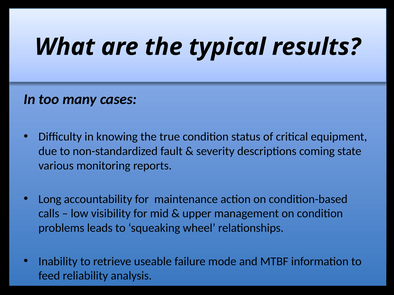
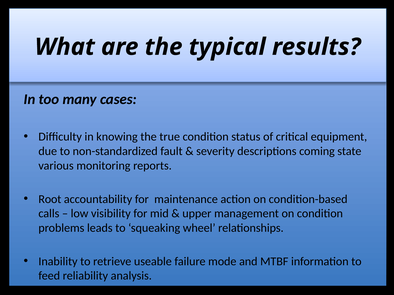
Long: Long -> Root
